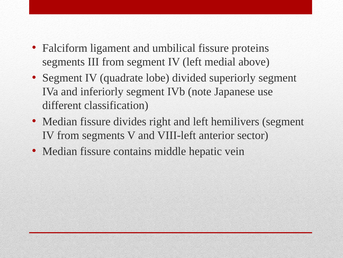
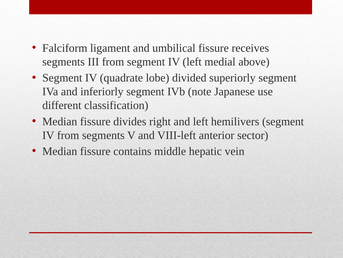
proteins: proteins -> receives
